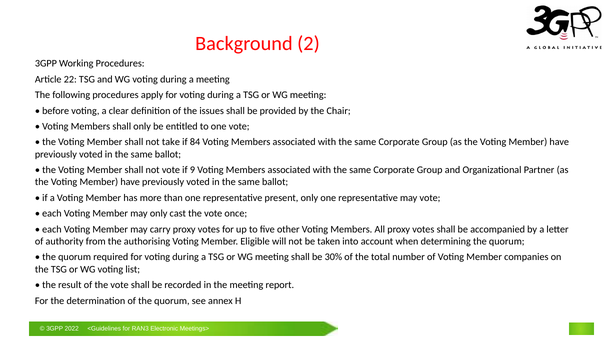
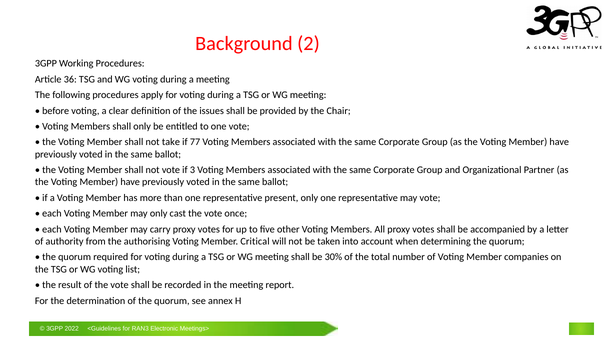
22: 22 -> 36
84: 84 -> 77
if 9: 9 -> 3
Eligible: Eligible -> Critical
